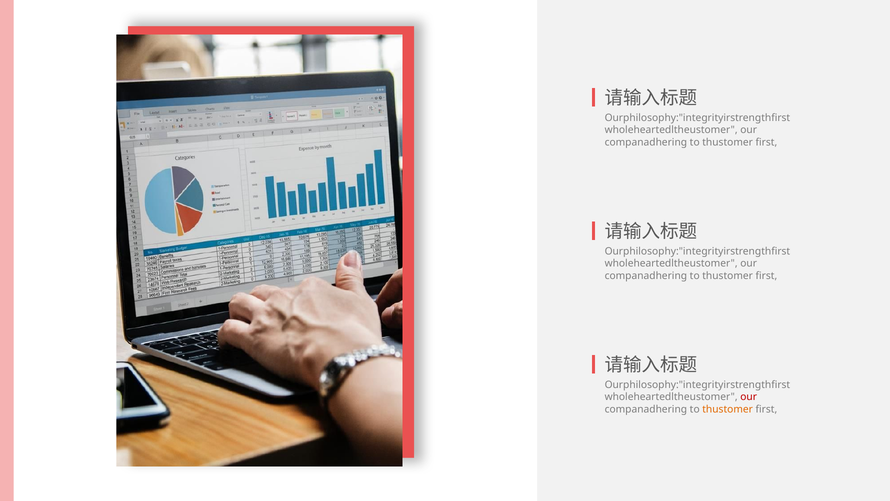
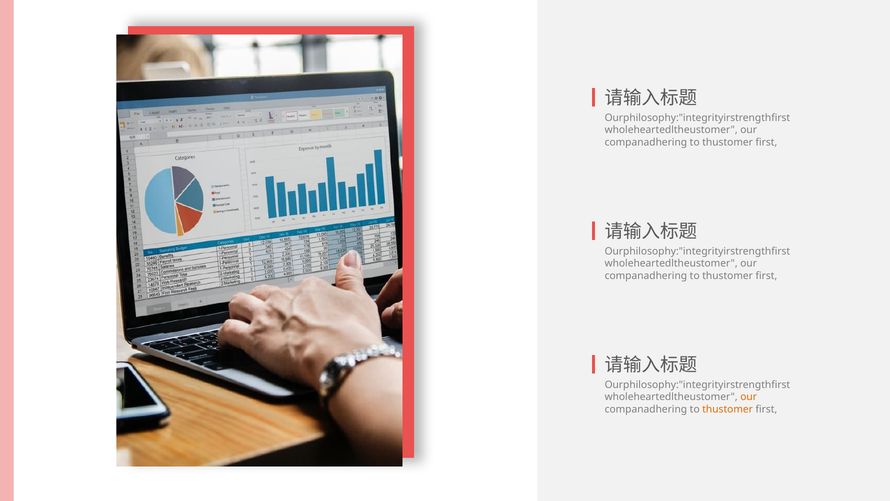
our at (749, 397) colour: red -> orange
